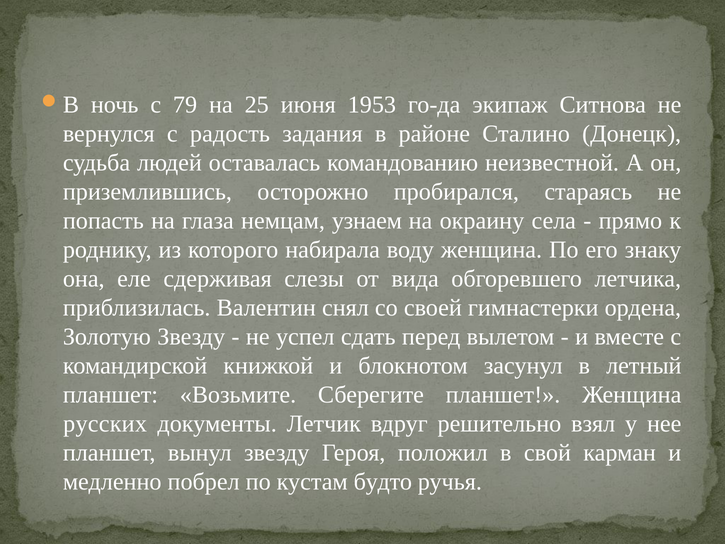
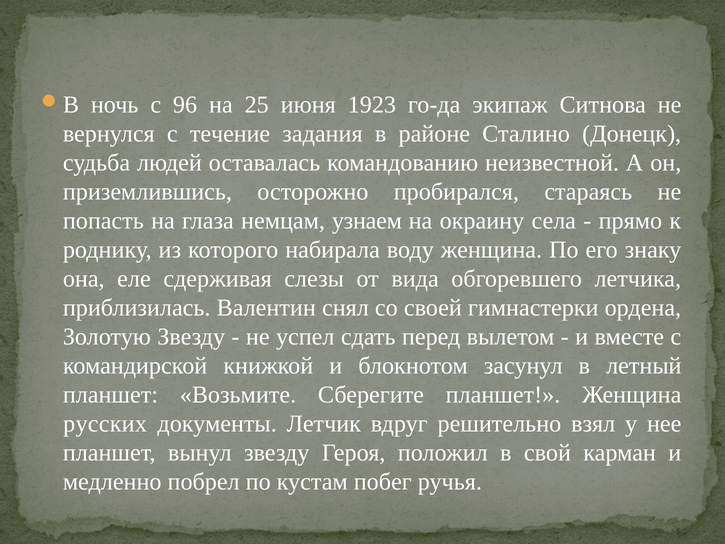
79: 79 -> 96
1953: 1953 -> 1923
радость: радость -> течение
будто: будто -> побег
